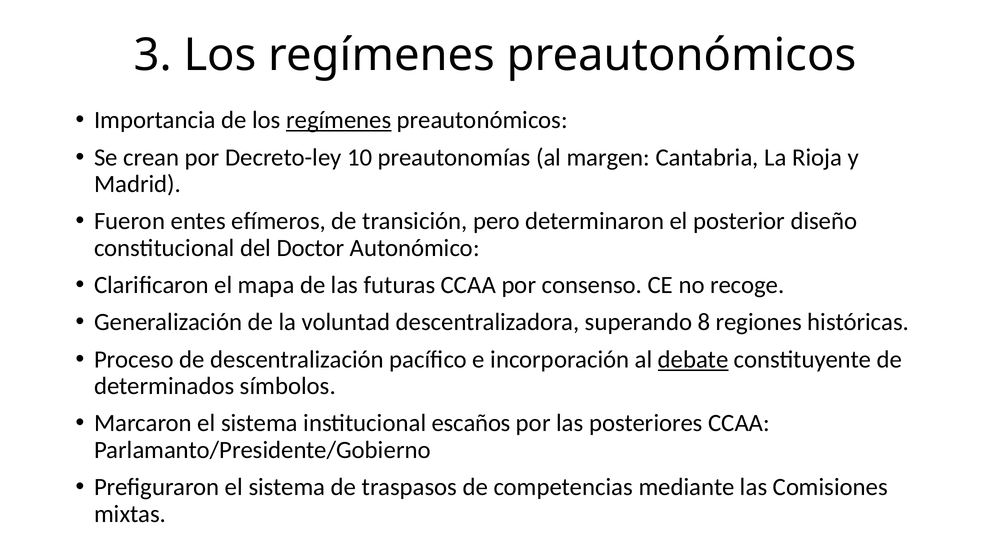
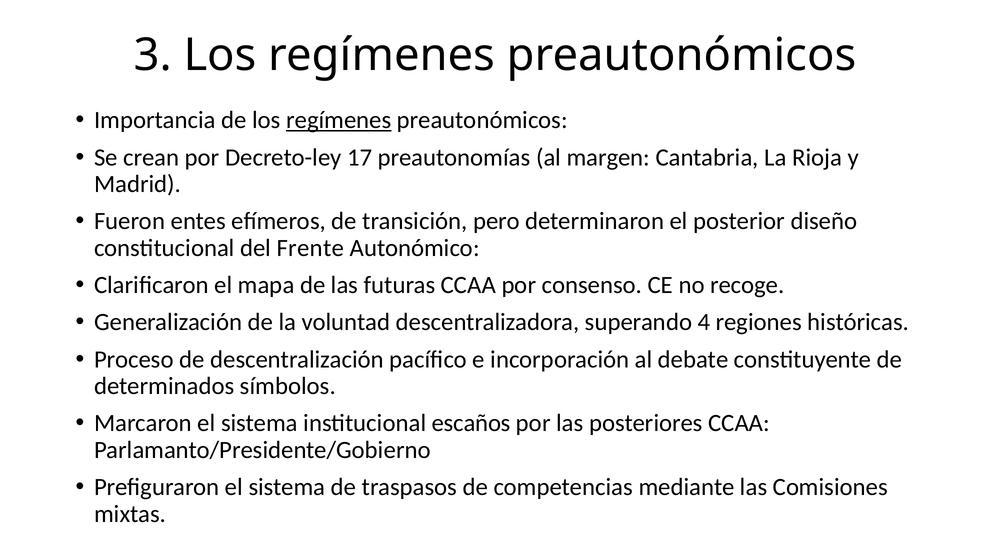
10: 10 -> 17
Doctor: Doctor -> Frente
8: 8 -> 4
debate underline: present -> none
